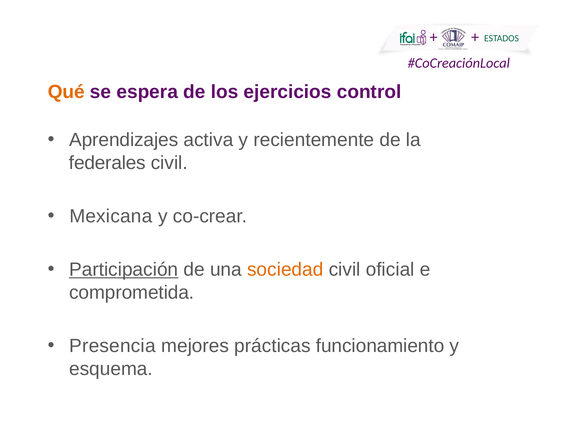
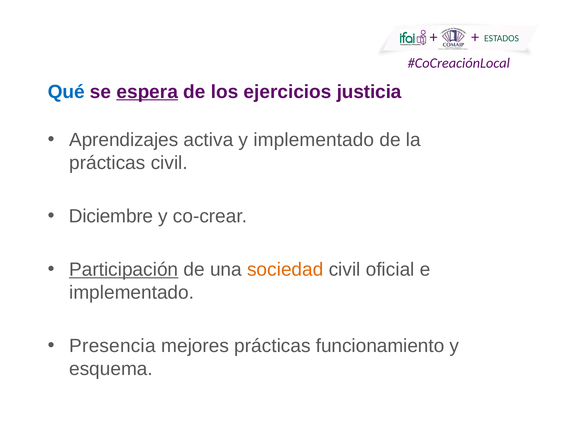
Qué colour: orange -> blue
espera underline: none -> present
control: control -> justicia
y recientemente: recientemente -> implementado
federales at (107, 163): federales -> prácticas
Mexicana: Mexicana -> Diciembre
comprometida at (132, 293): comprometida -> implementado
